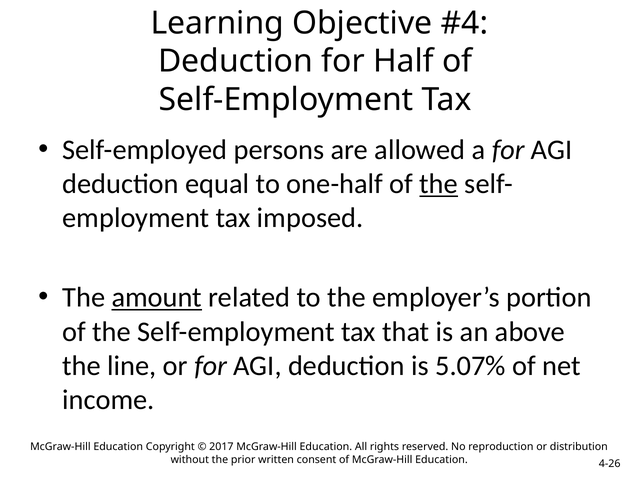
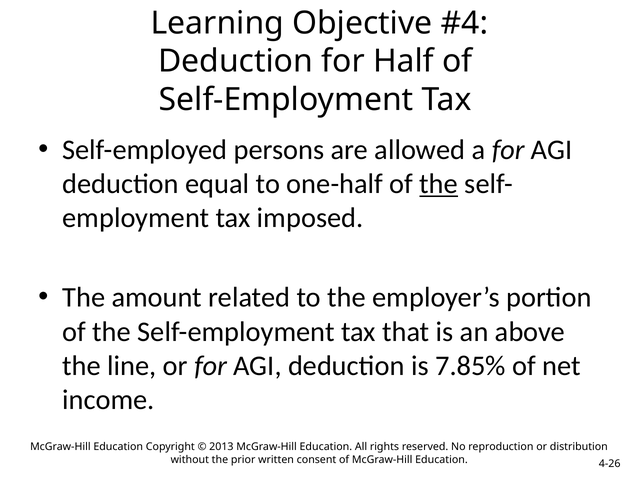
amount underline: present -> none
5.07%: 5.07% -> 7.85%
2017: 2017 -> 2013
